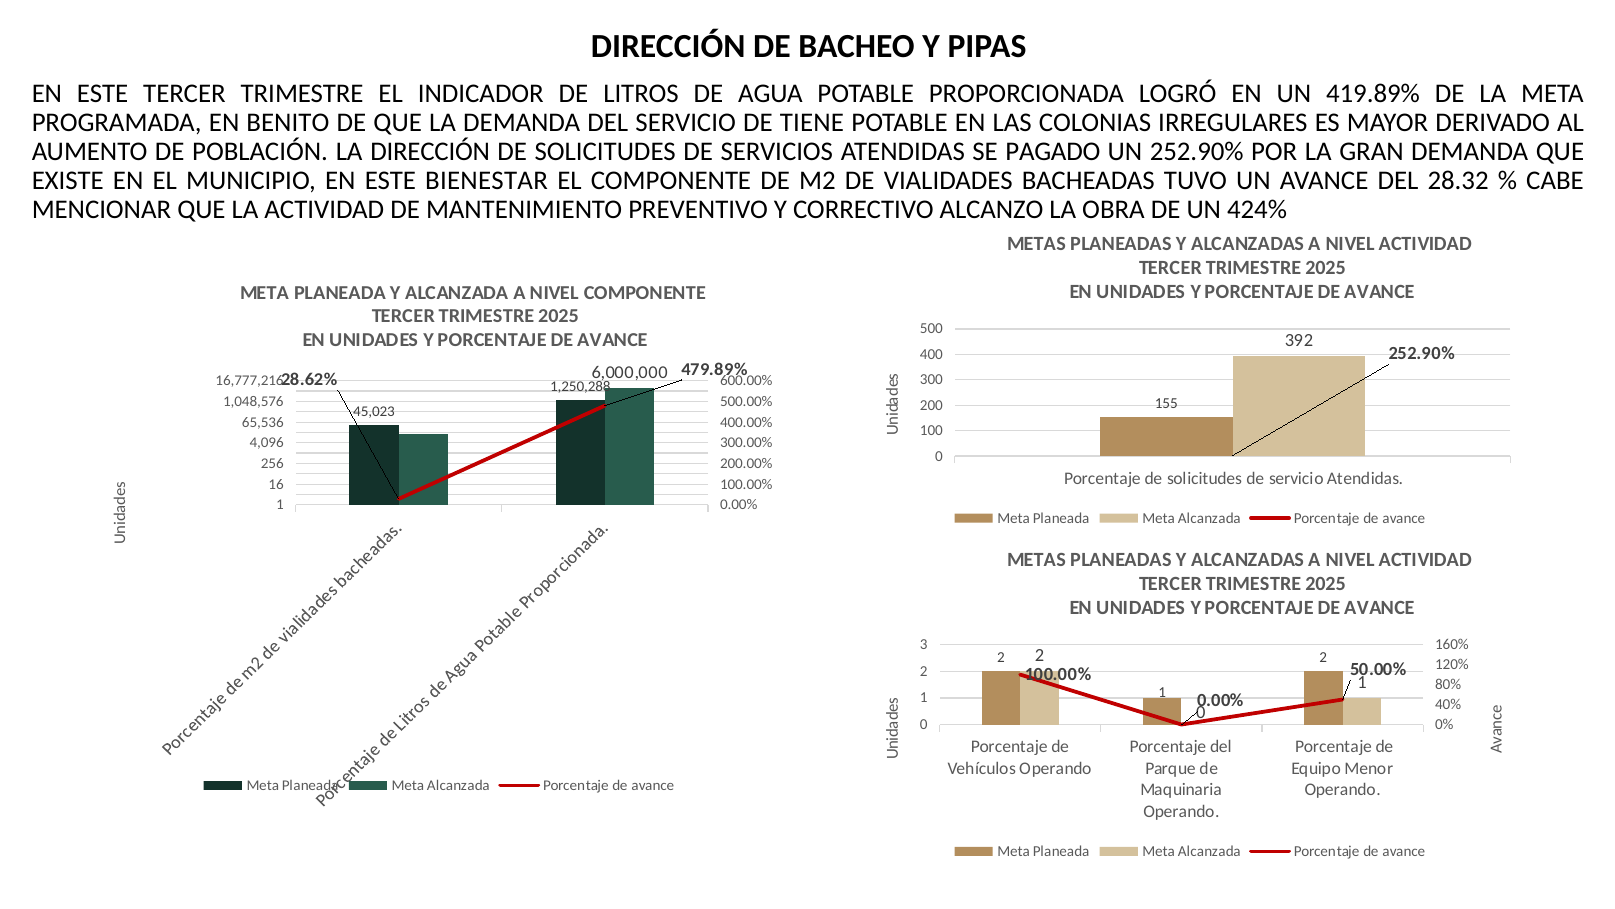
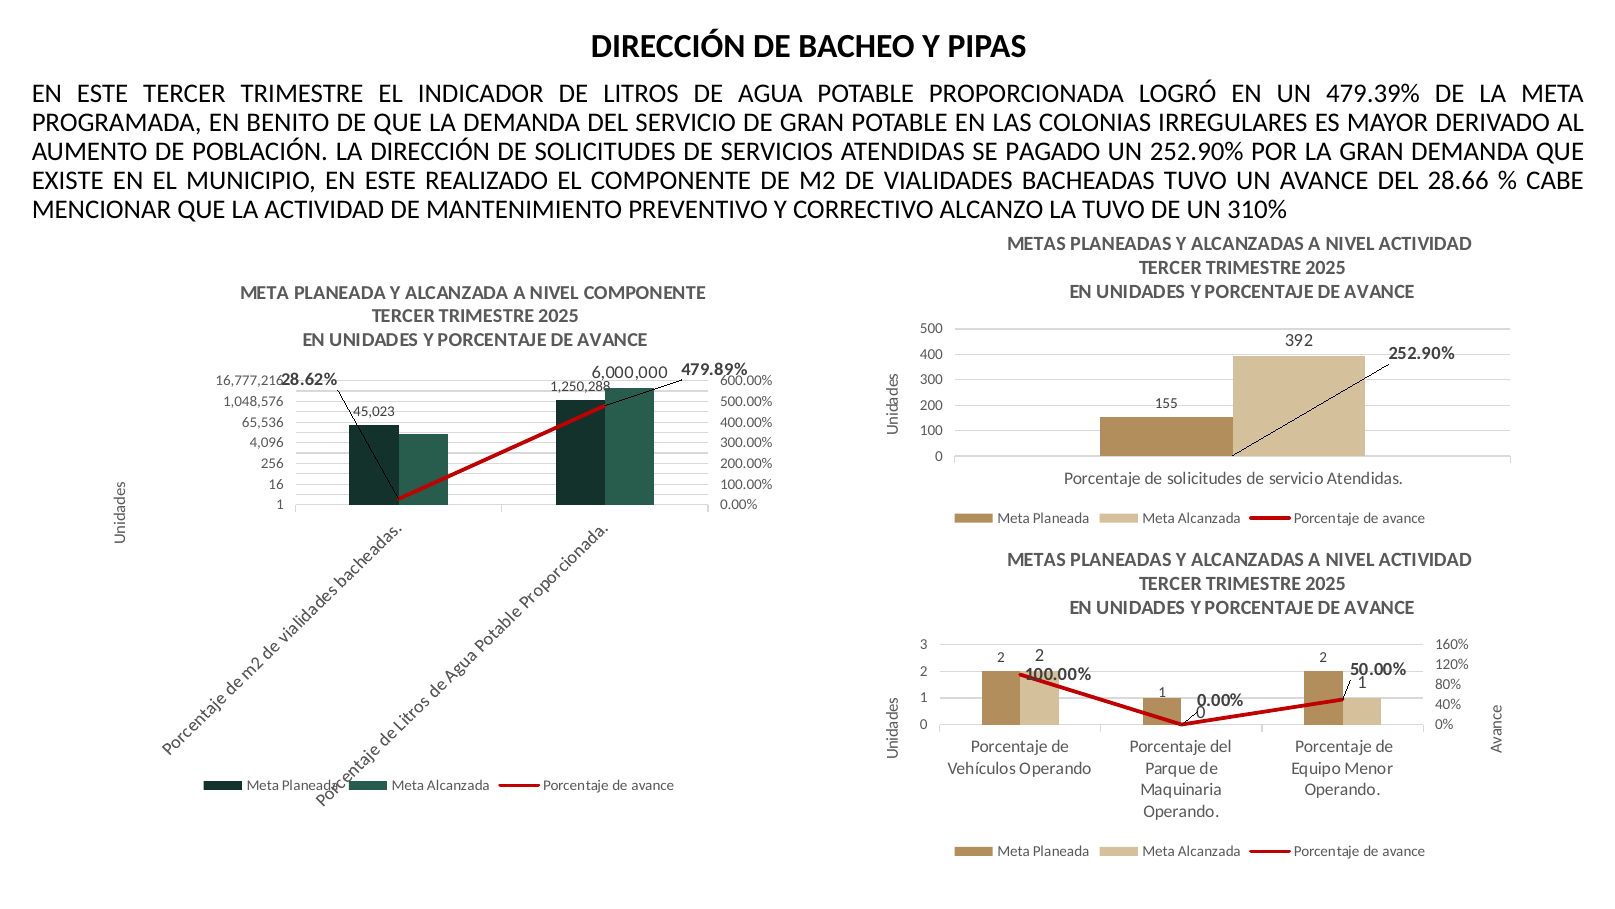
419.89%: 419.89% -> 479.39%
DE TIENE: TIENE -> GRAN
BIENESTAR: BIENESTAR -> REALIZADO
28.32: 28.32 -> 28.66
LA OBRA: OBRA -> TUVO
424%: 424% -> 310%
